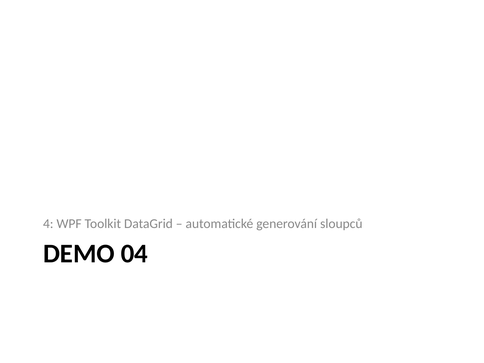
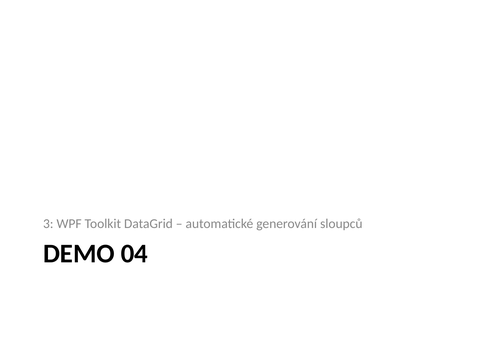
4: 4 -> 3
